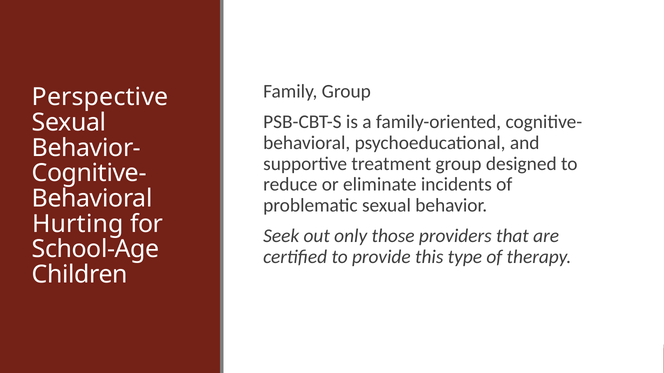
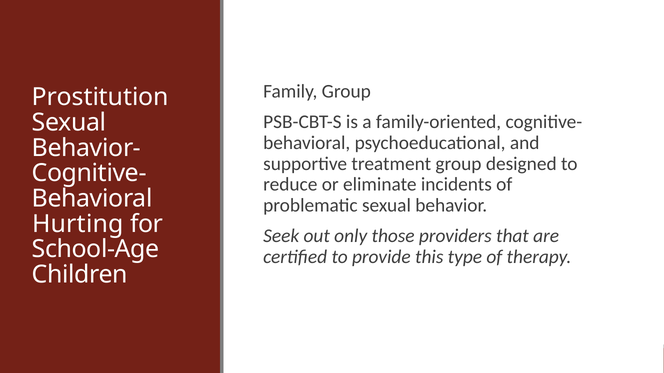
Perspective: Perspective -> Prostitution
